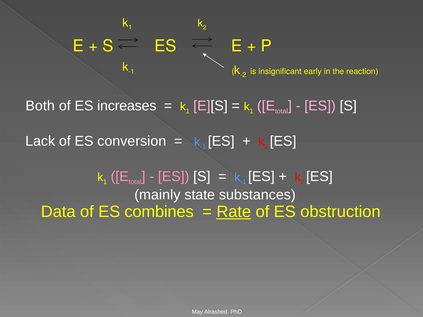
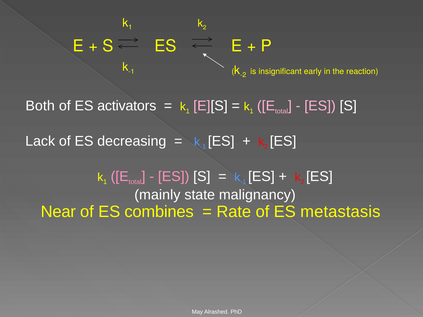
increases: increases -> activators
conversion: conversion -> decreasing
substances: substances -> malignancy
Data: Data -> Near
Rate underline: present -> none
obstruction: obstruction -> metastasis
